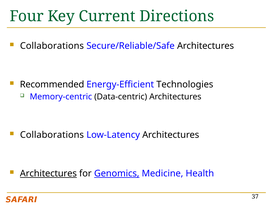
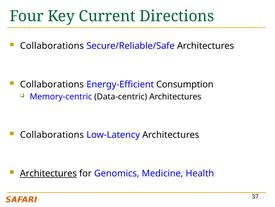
Recommended at (52, 84): Recommended -> Collaborations
Technologies: Technologies -> Consumption
Genomics underline: present -> none
